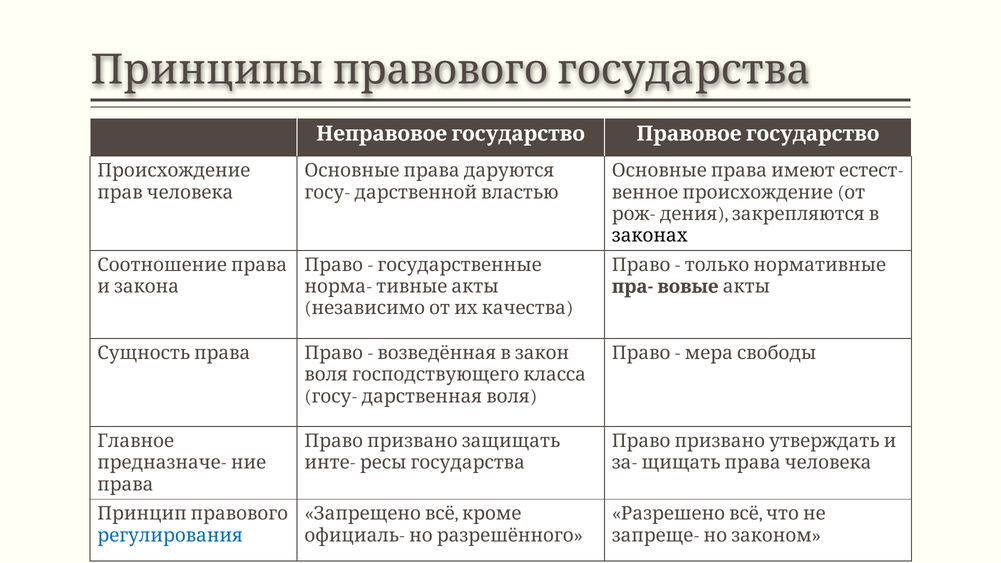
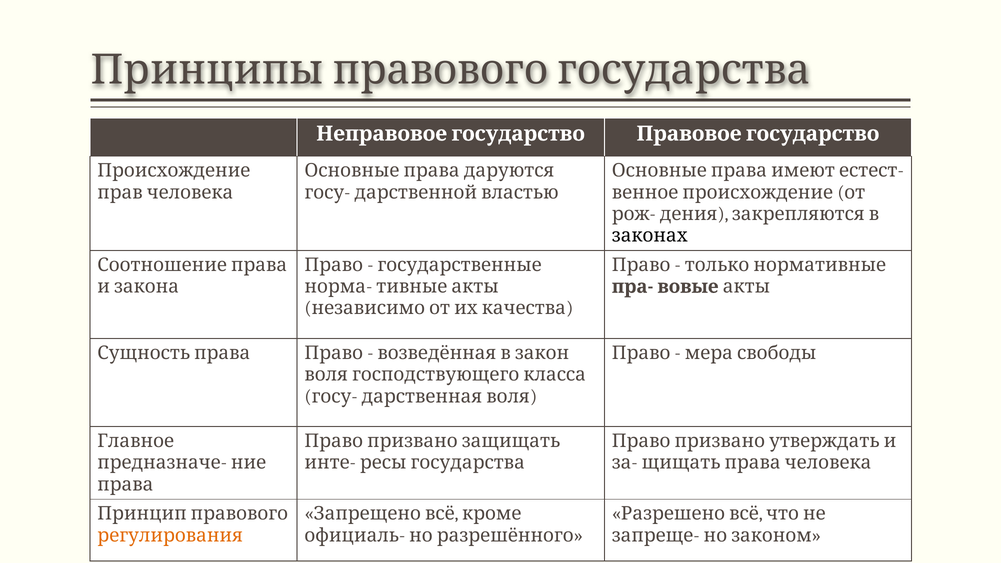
регулирования colour: blue -> orange
